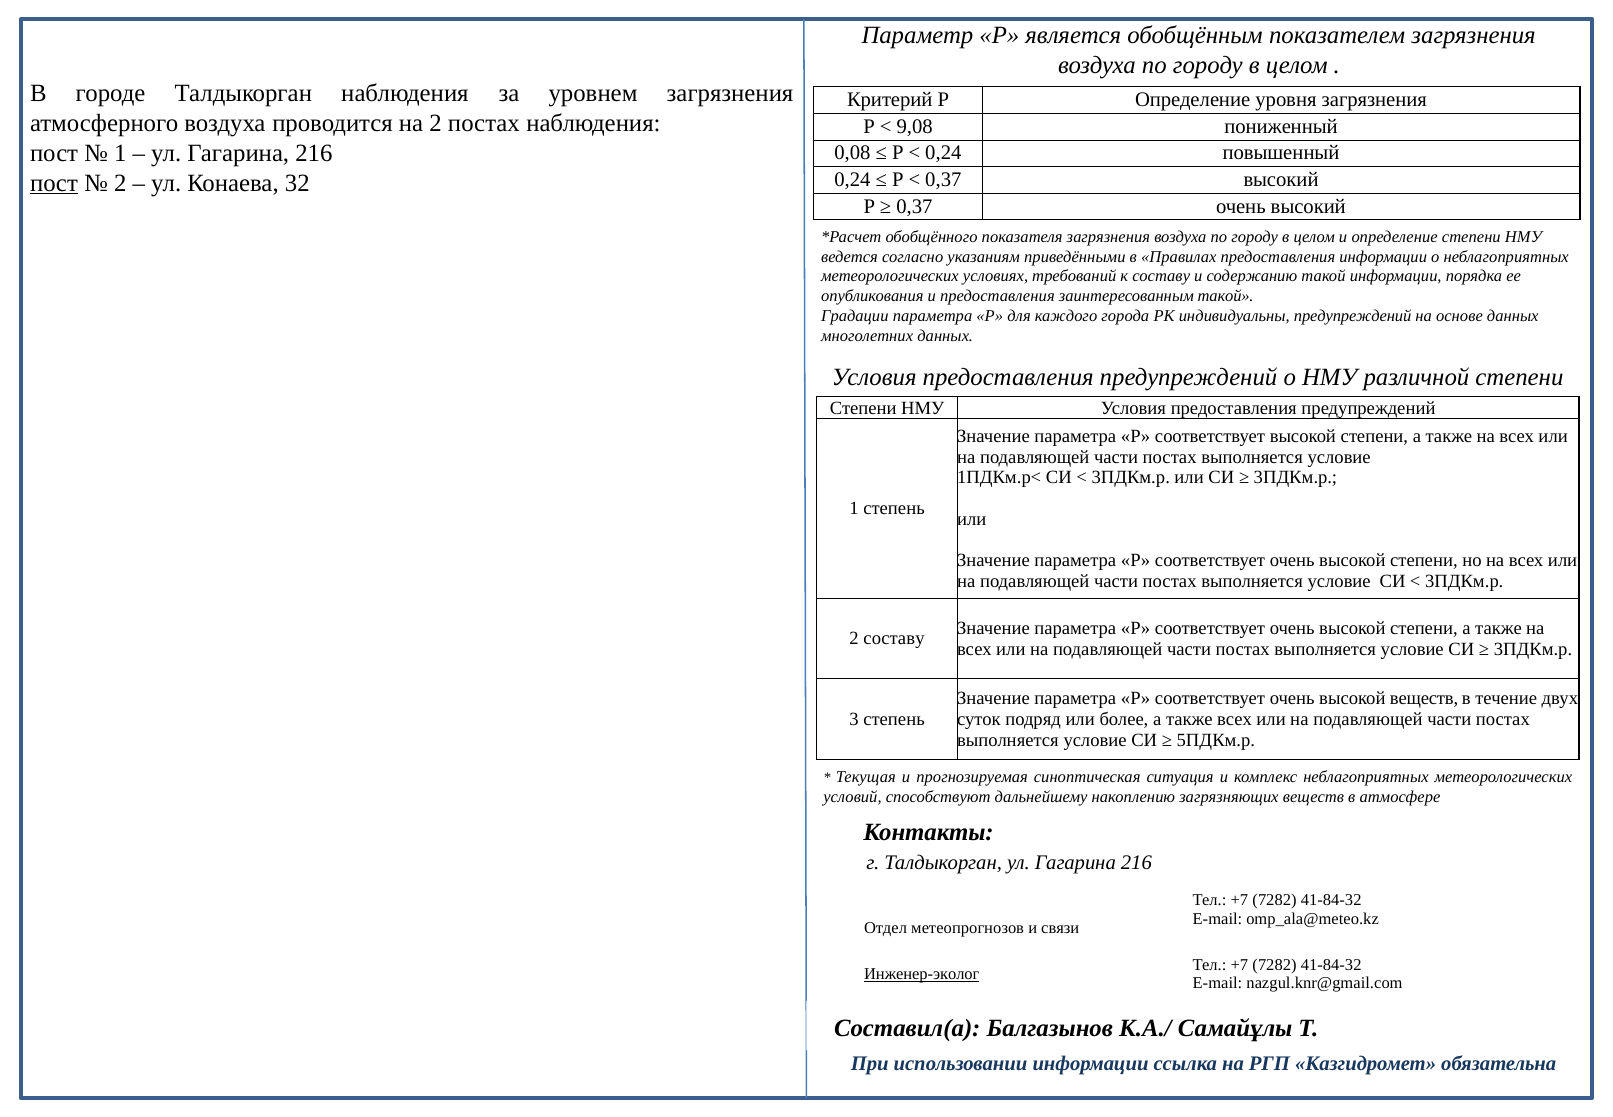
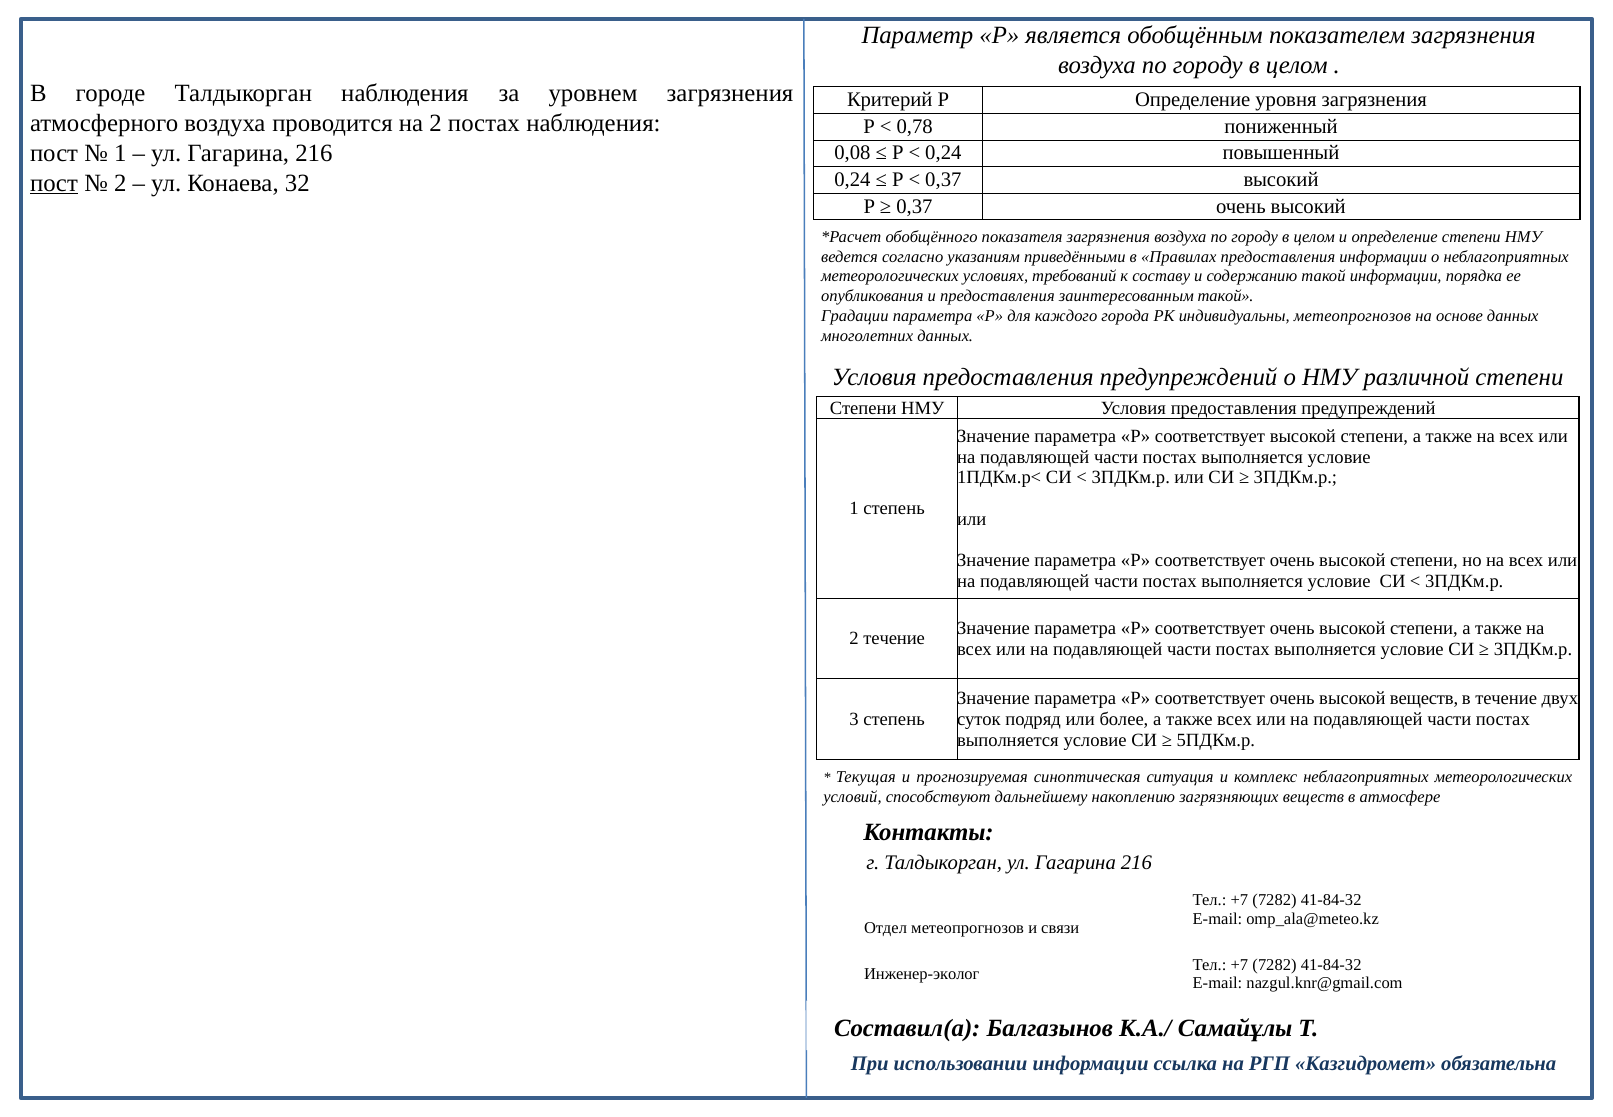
9,08: 9,08 -> 0,78
индивидуальны предупреждений: предупреждений -> метеопрогнозов
2 составу: составу -> течение
Инженер-эколог underline: present -> none
